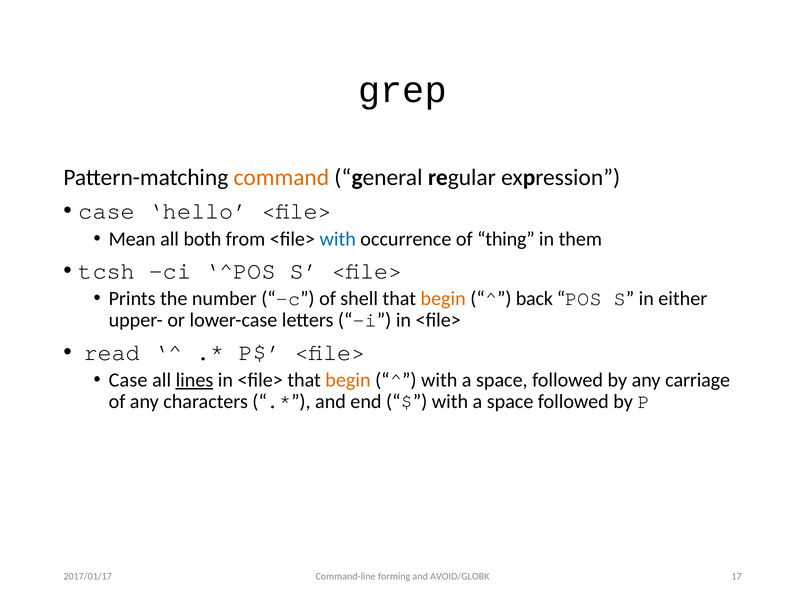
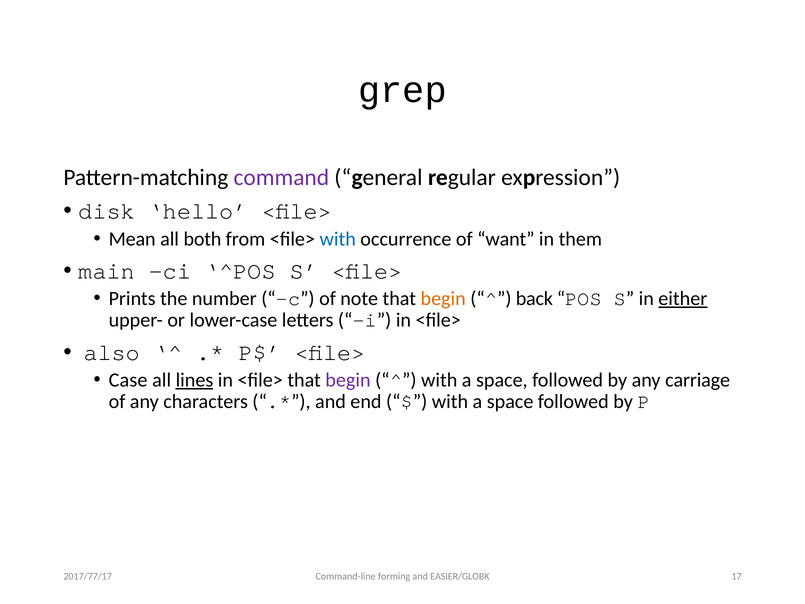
command colour: orange -> purple
case at (107, 211): case -> disk
thing: thing -> want
tcsh: tcsh -> main
shell: shell -> note
either underline: none -> present
read: read -> also
begin at (348, 380) colour: orange -> purple
AVOID/GLOBK: AVOID/GLOBK -> EASIER/GLOBK
2017/01/17: 2017/01/17 -> 2017/77/17
